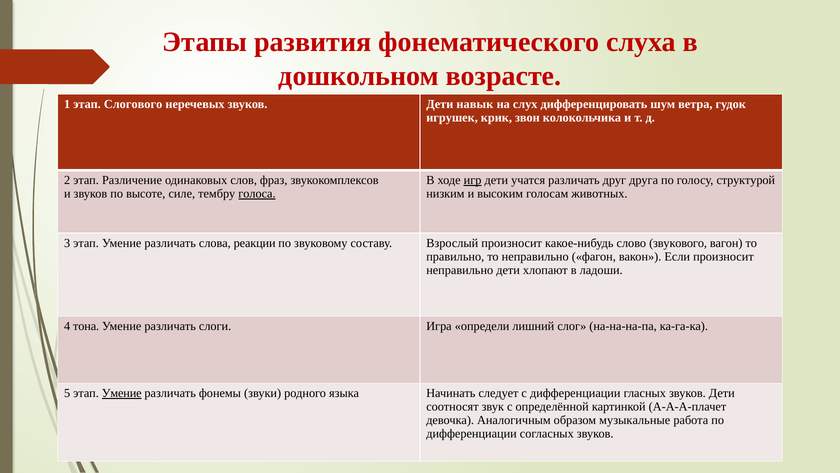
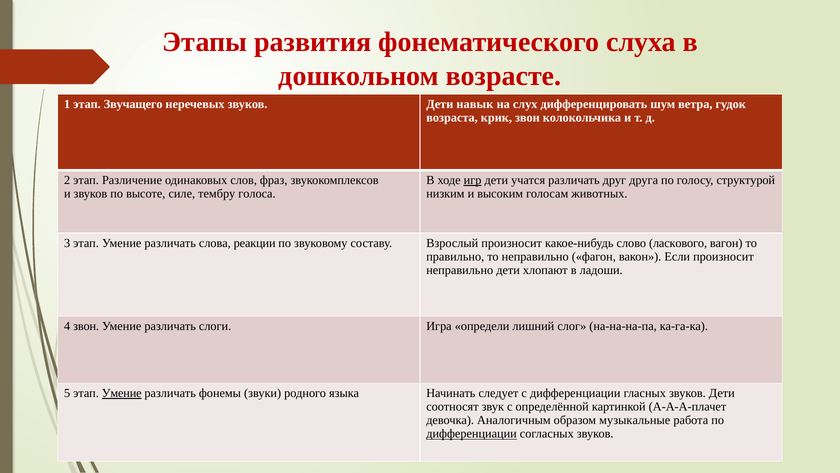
Слогового: Слогового -> Звучащего
игрушек: игрушек -> возраста
голоса underline: present -> none
звукового: звукового -> ласкового
4 тона: тона -> звон
дифференциации at (472, 433) underline: none -> present
